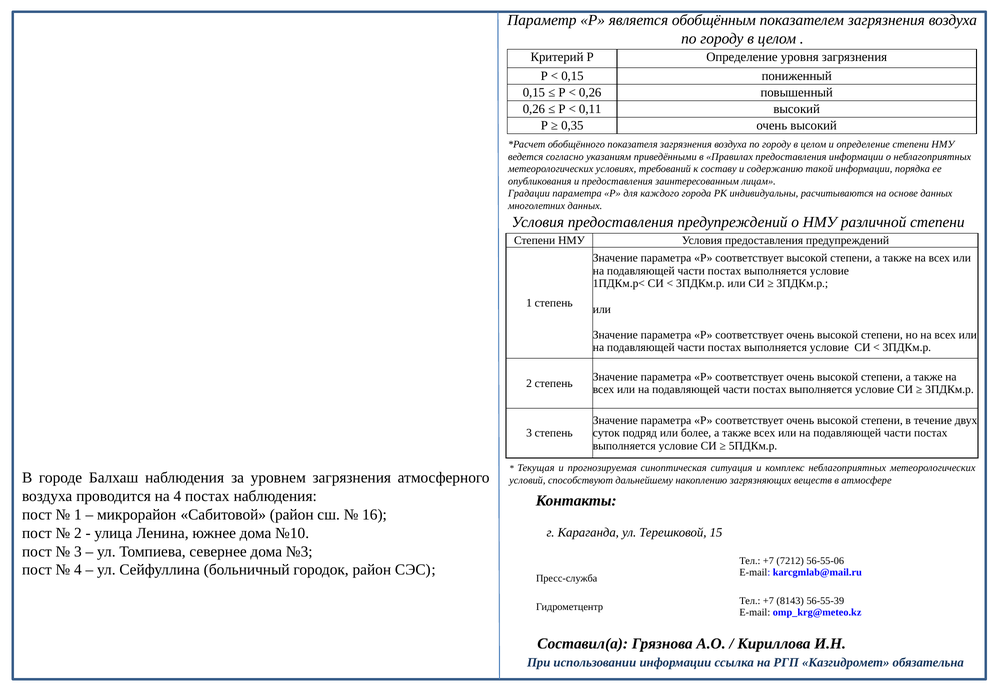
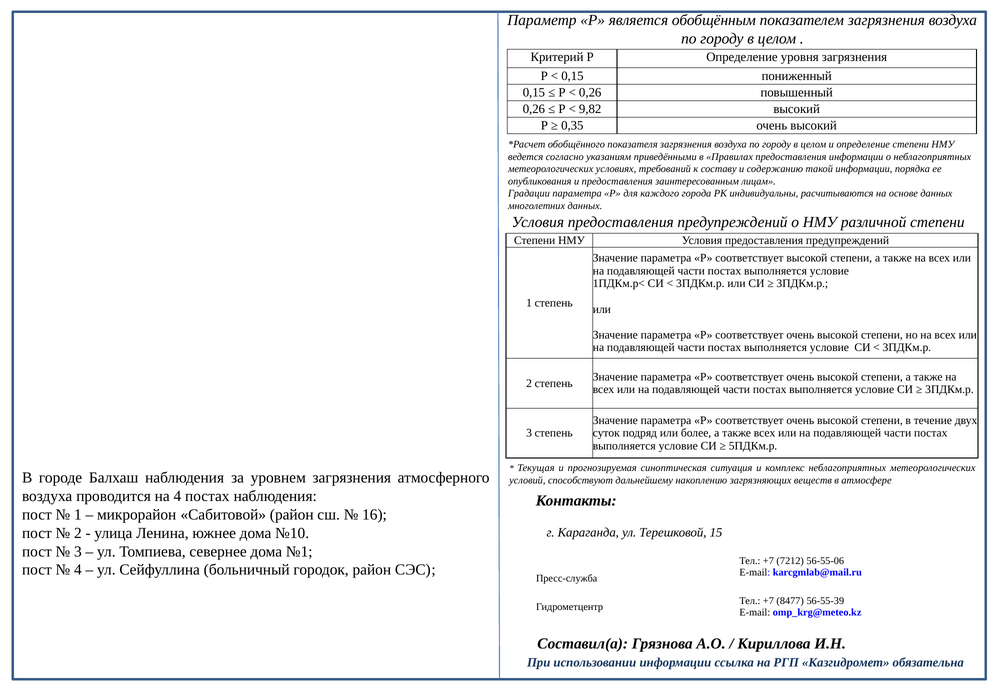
0,11: 0,11 -> 9,82
№3: №3 -> №1
8143: 8143 -> 8477
